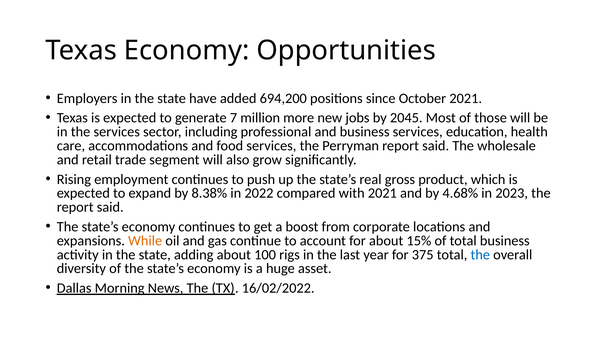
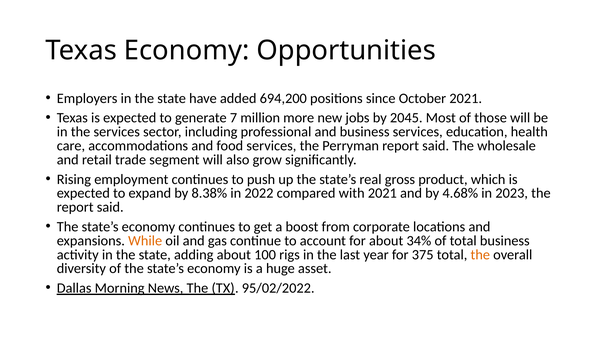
15%: 15% -> 34%
the at (480, 254) colour: blue -> orange
16/02/2022: 16/02/2022 -> 95/02/2022
